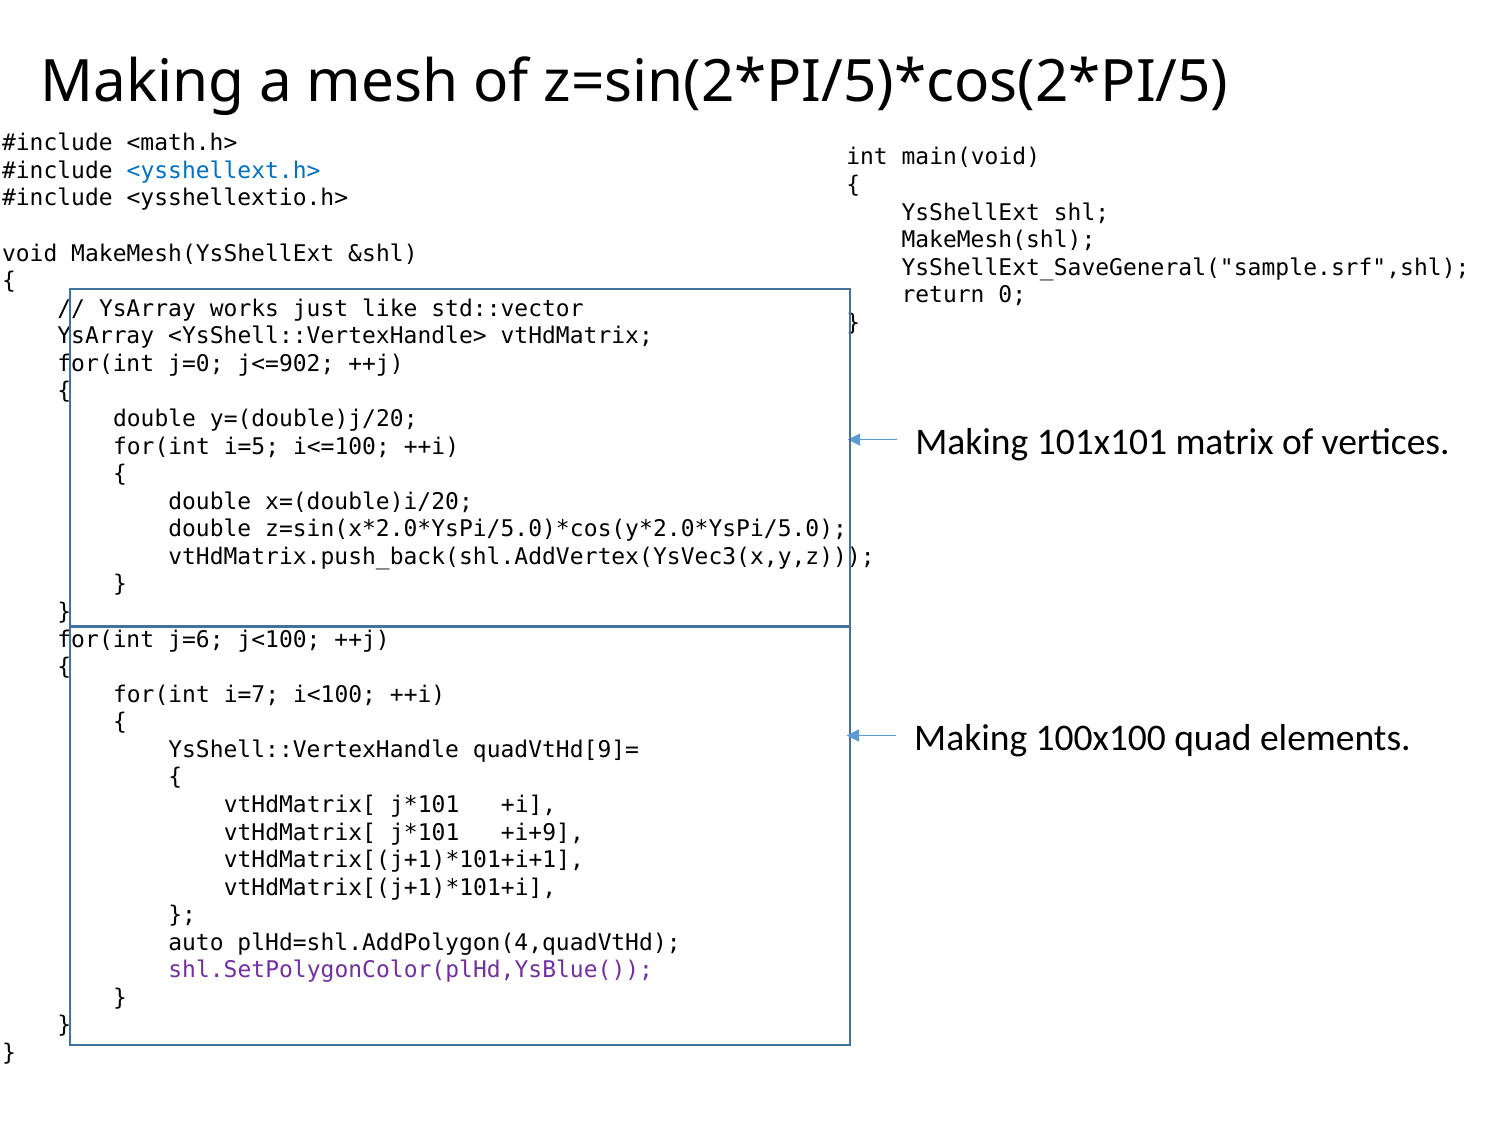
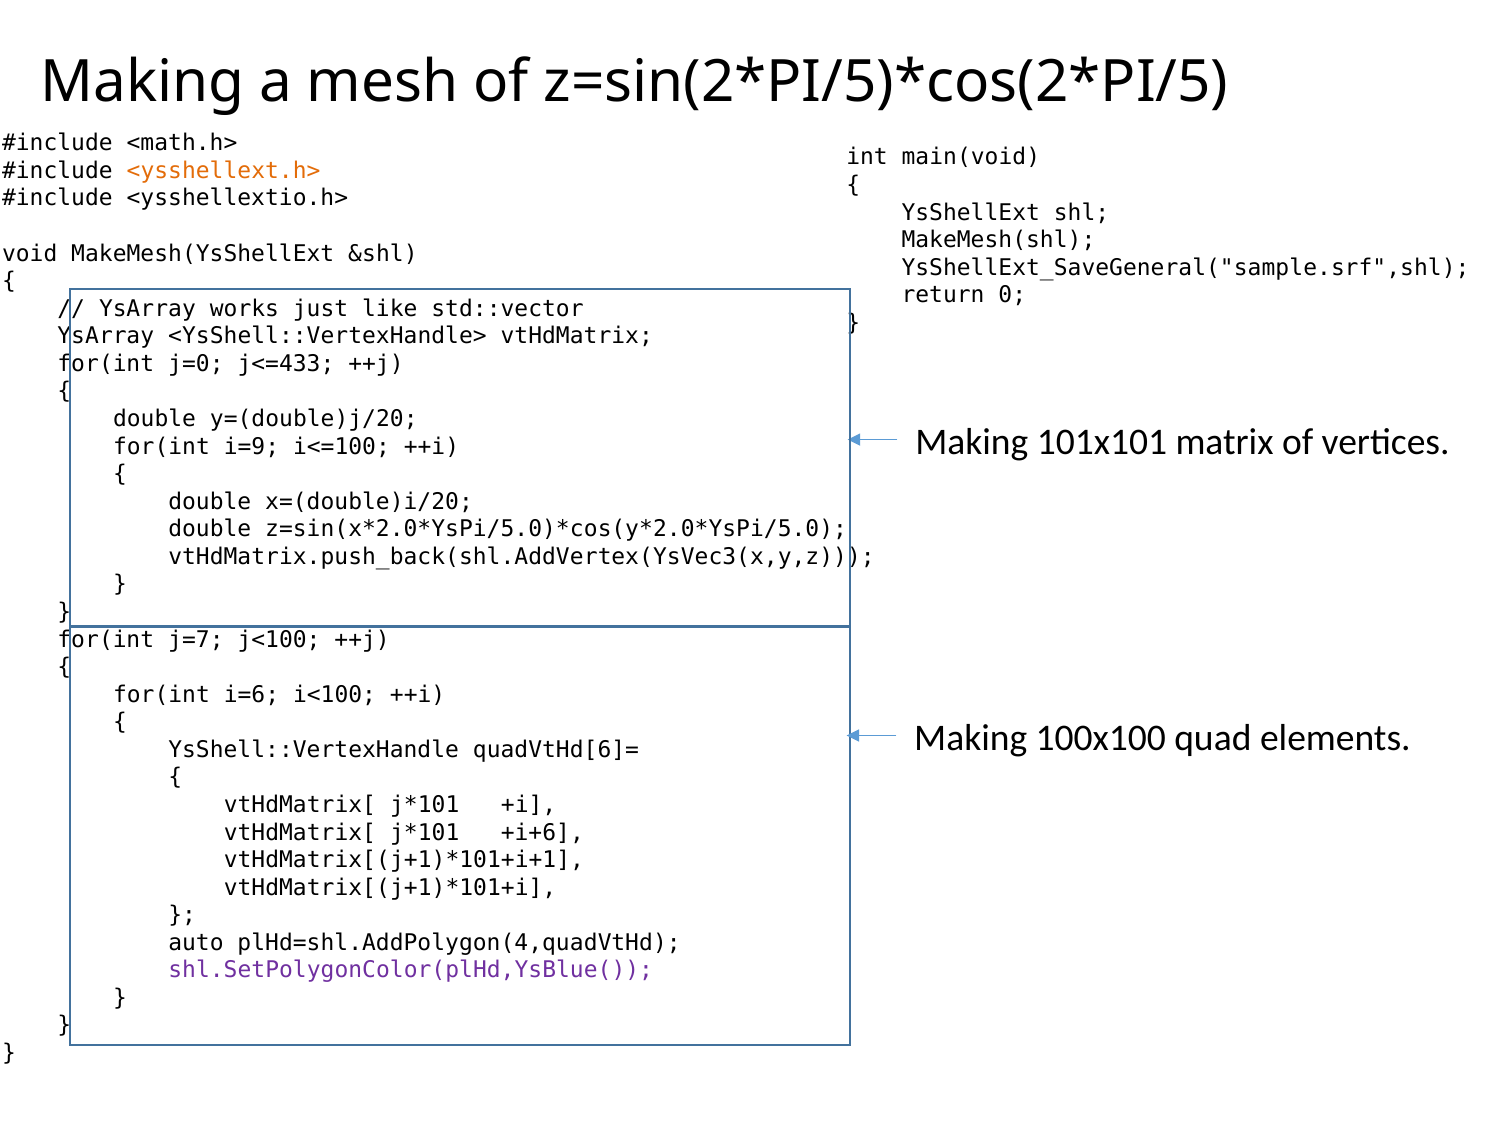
<ysshellext.h> colour: blue -> orange
j<=902: j<=902 -> j<=433
i=5: i=5 -> i=9
j=6: j=6 -> j=7
i=7: i=7 -> i=6
quadVtHd[9]=: quadVtHd[9]= -> quadVtHd[6]=
+i+9: +i+9 -> +i+6
